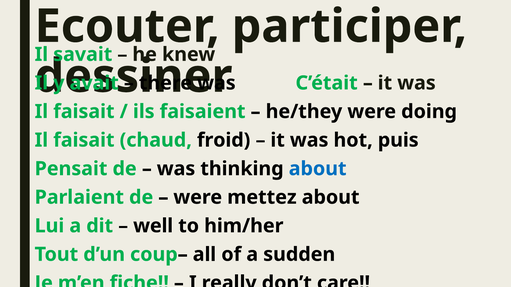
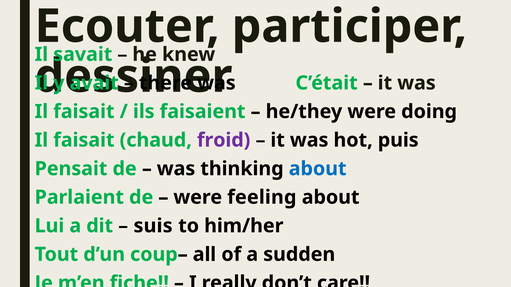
froid colour: black -> purple
mettez: mettez -> feeling
well: well -> suis
